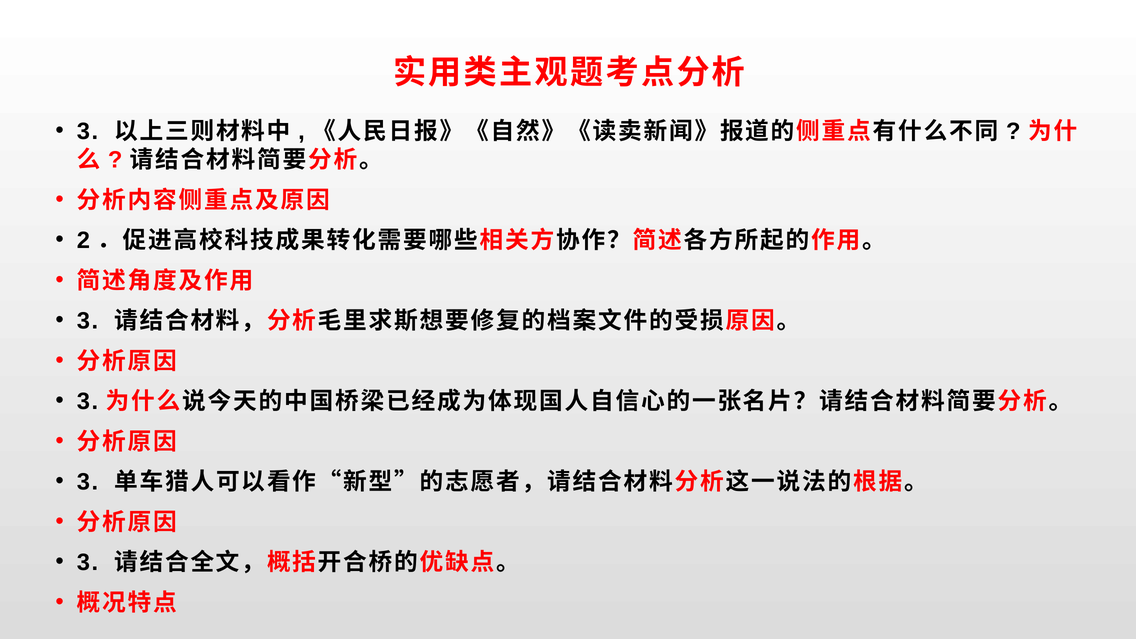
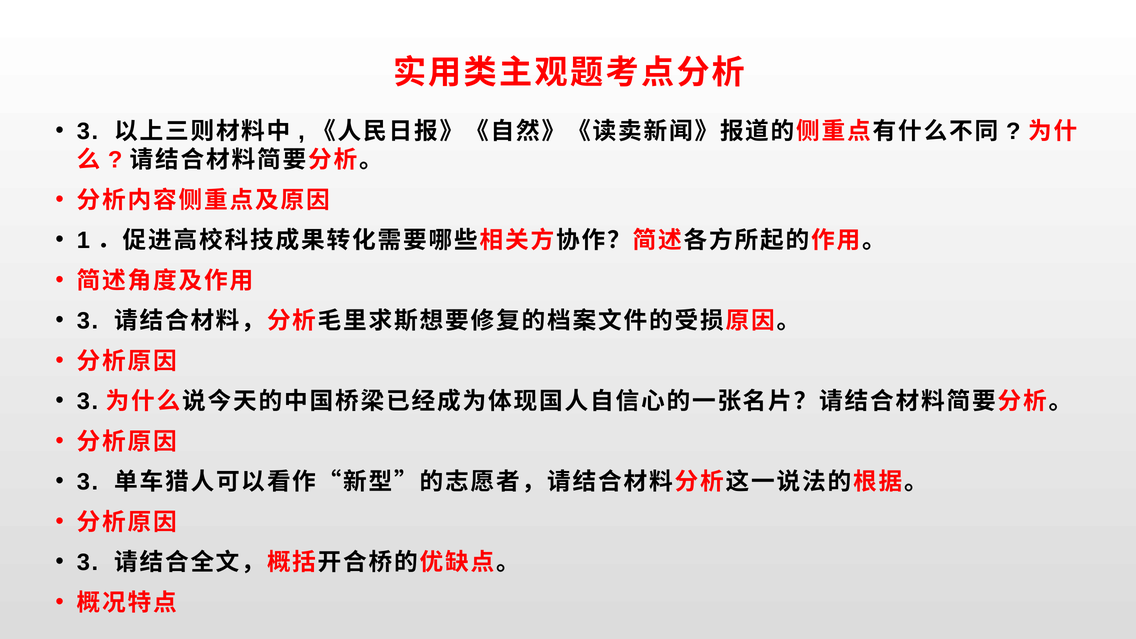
2: 2 -> 1
